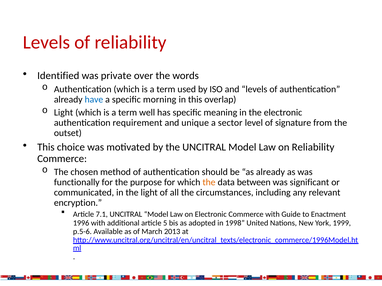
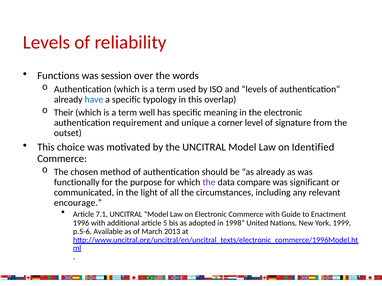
Identified: Identified -> Functions
private: private -> session
morning: morning -> typology
Light at (64, 113): Light -> Their
sector: sector -> corner
on Reliability: Reliability -> Identified
the at (209, 183) colour: orange -> purple
between: between -> compare
encryption: encryption -> encourage
